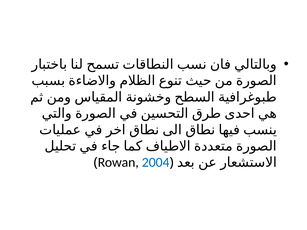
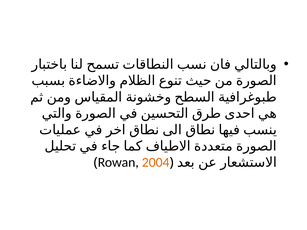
2004 colour: blue -> orange
